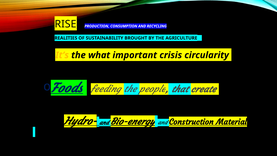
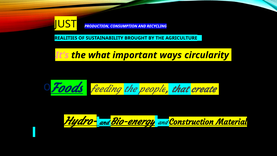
RISE: RISE -> JUST
It’s colour: yellow -> pink
crisis: crisis -> ways
